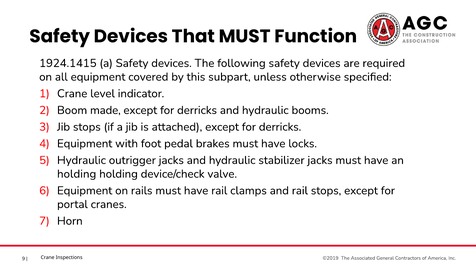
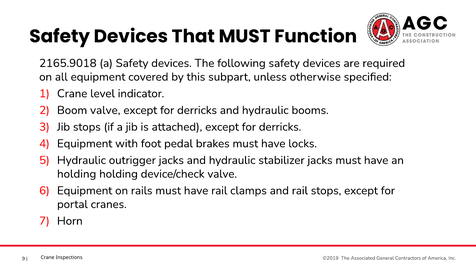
1924.1415: 1924.1415 -> 2165.9018
Boom made: made -> valve
